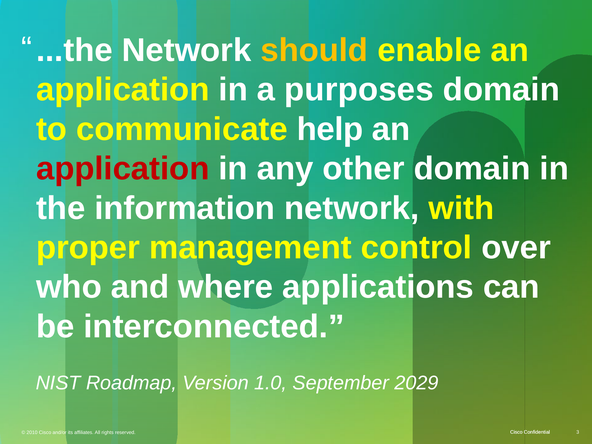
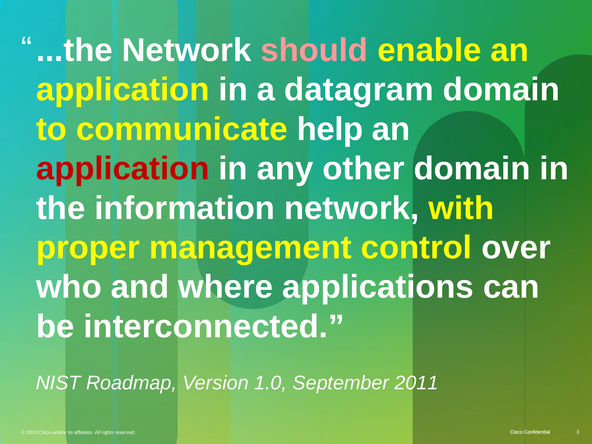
should colour: yellow -> pink
purposes: purposes -> datagram
2029: 2029 -> 2011
